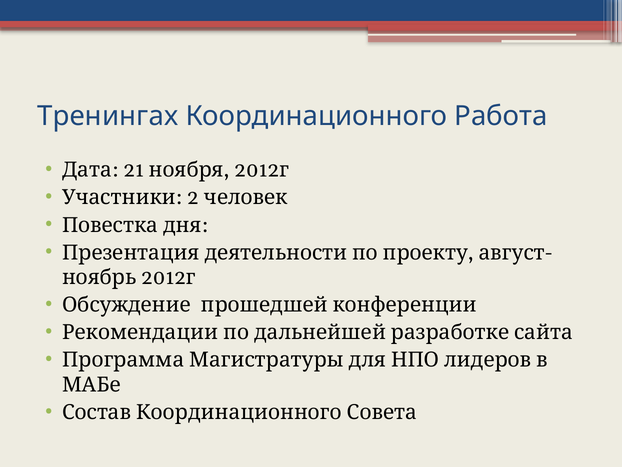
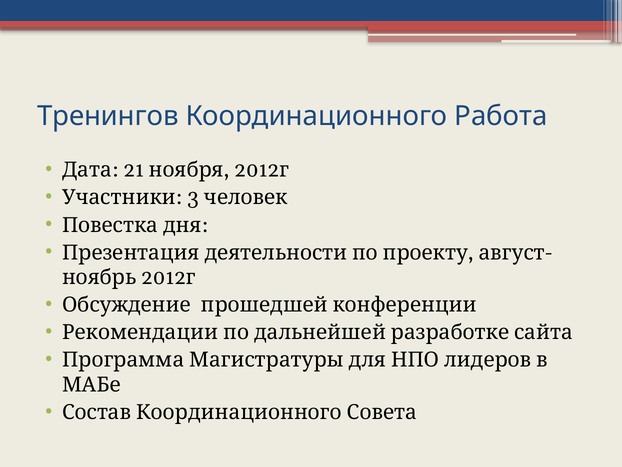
Тренингах: Тренингах -> Тренингов
2: 2 -> 3
